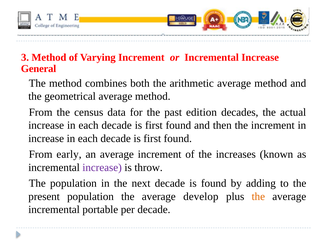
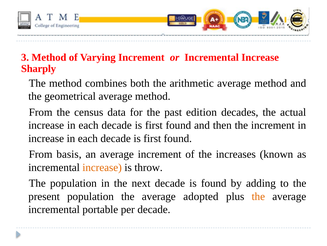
General: General -> Sharply
early: early -> basis
increase at (102, 167) colour: purple -> orange
develop: develop -> adopted
